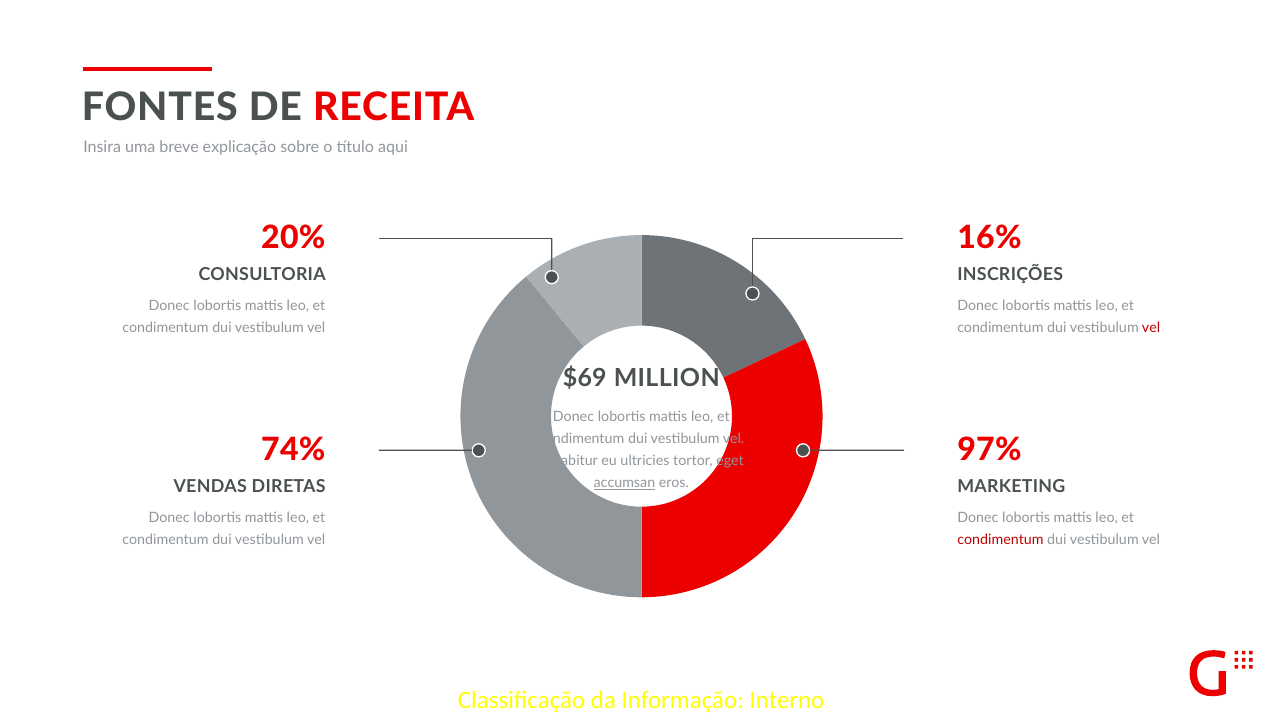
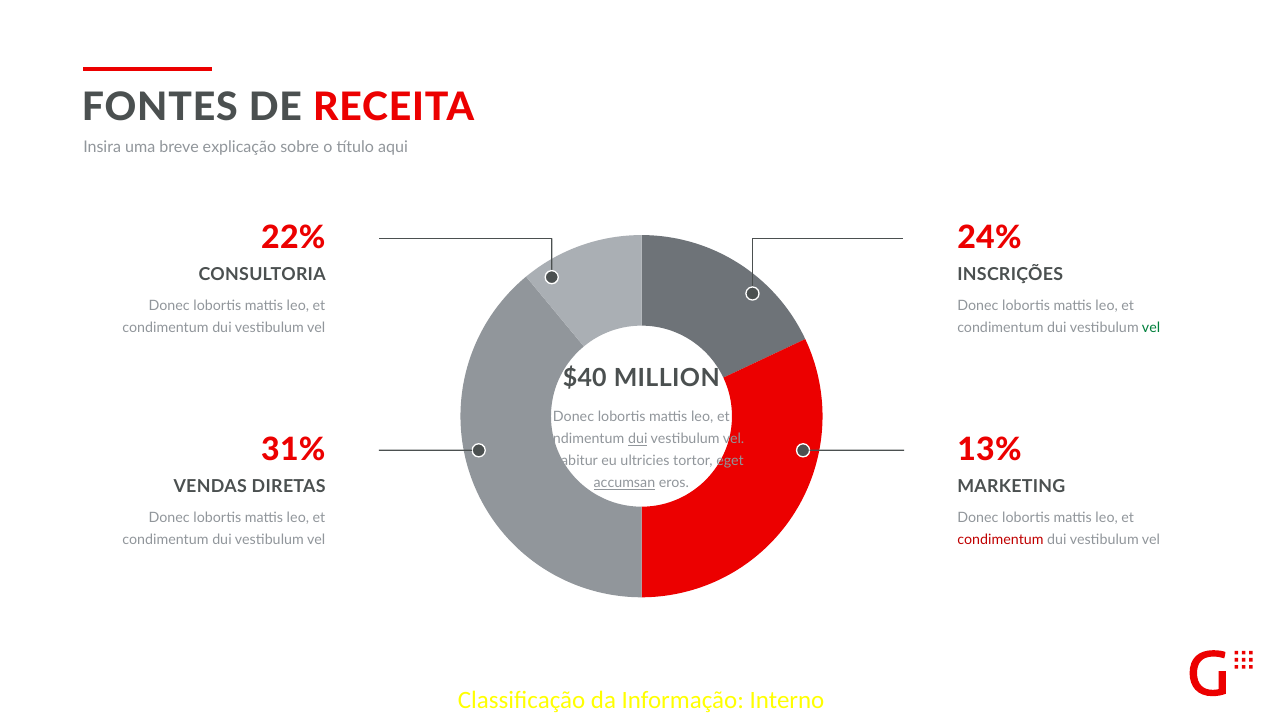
20%: 20% -> 22%
16%: 16% -> 24%
vel at (1151, 328) colour: red -> green
$69: $69 -> $40
dui at (638, 439) underline: none -> present
74%: 74% -> 31%
97%: 97% -> 13%
